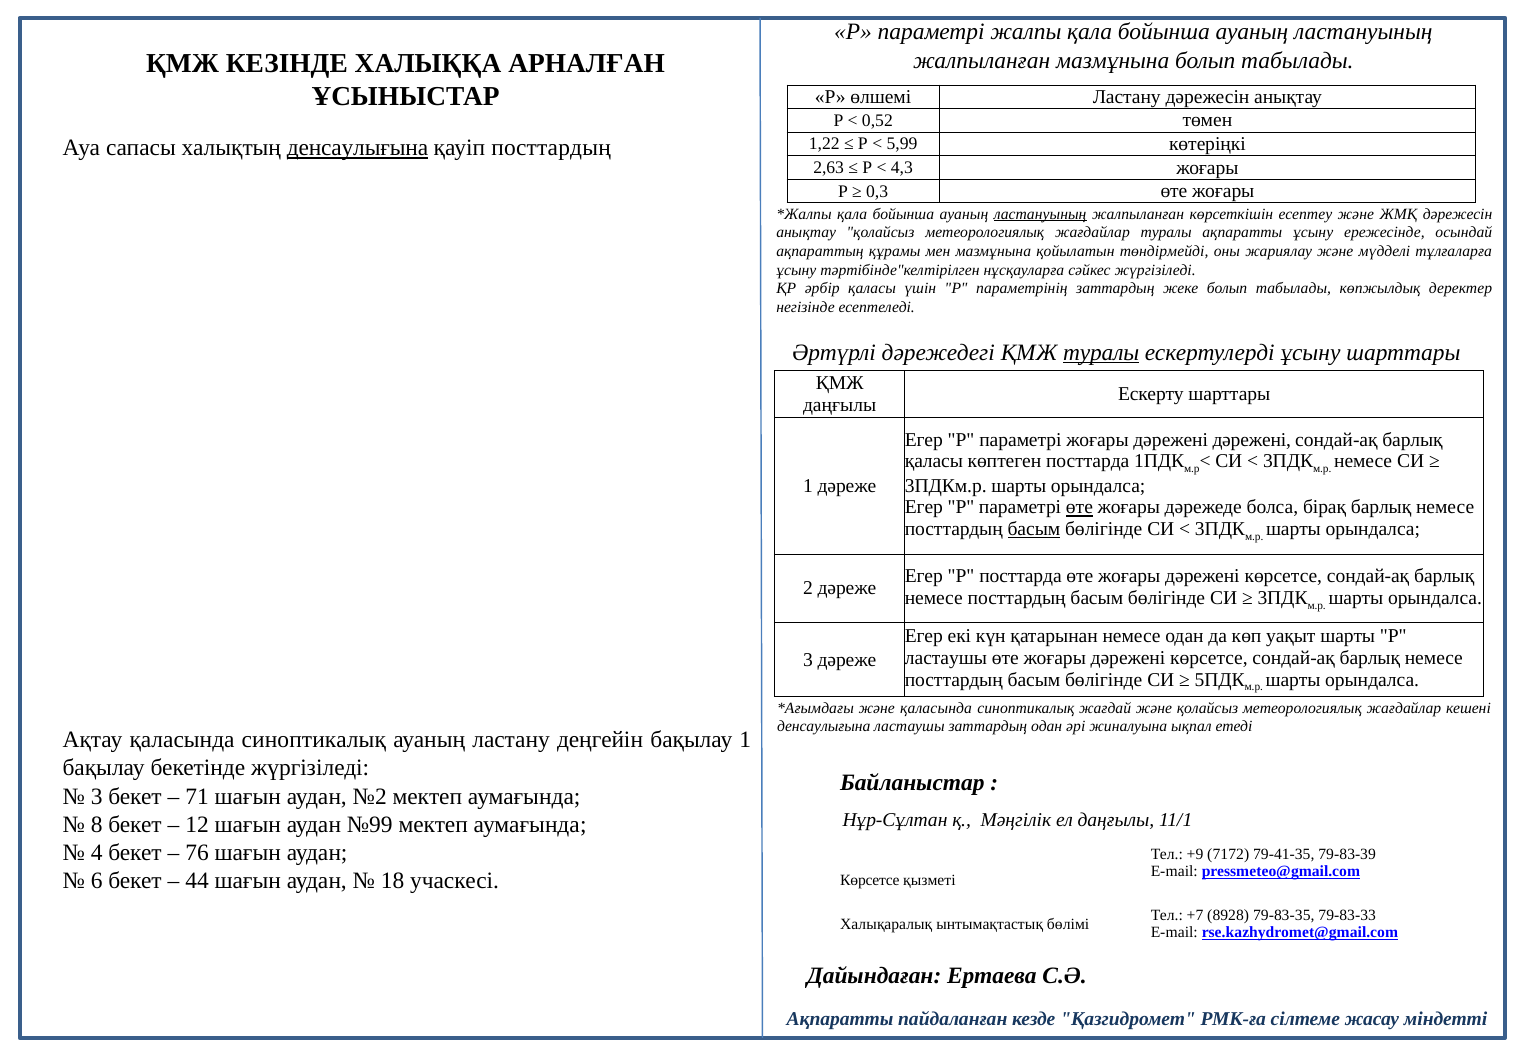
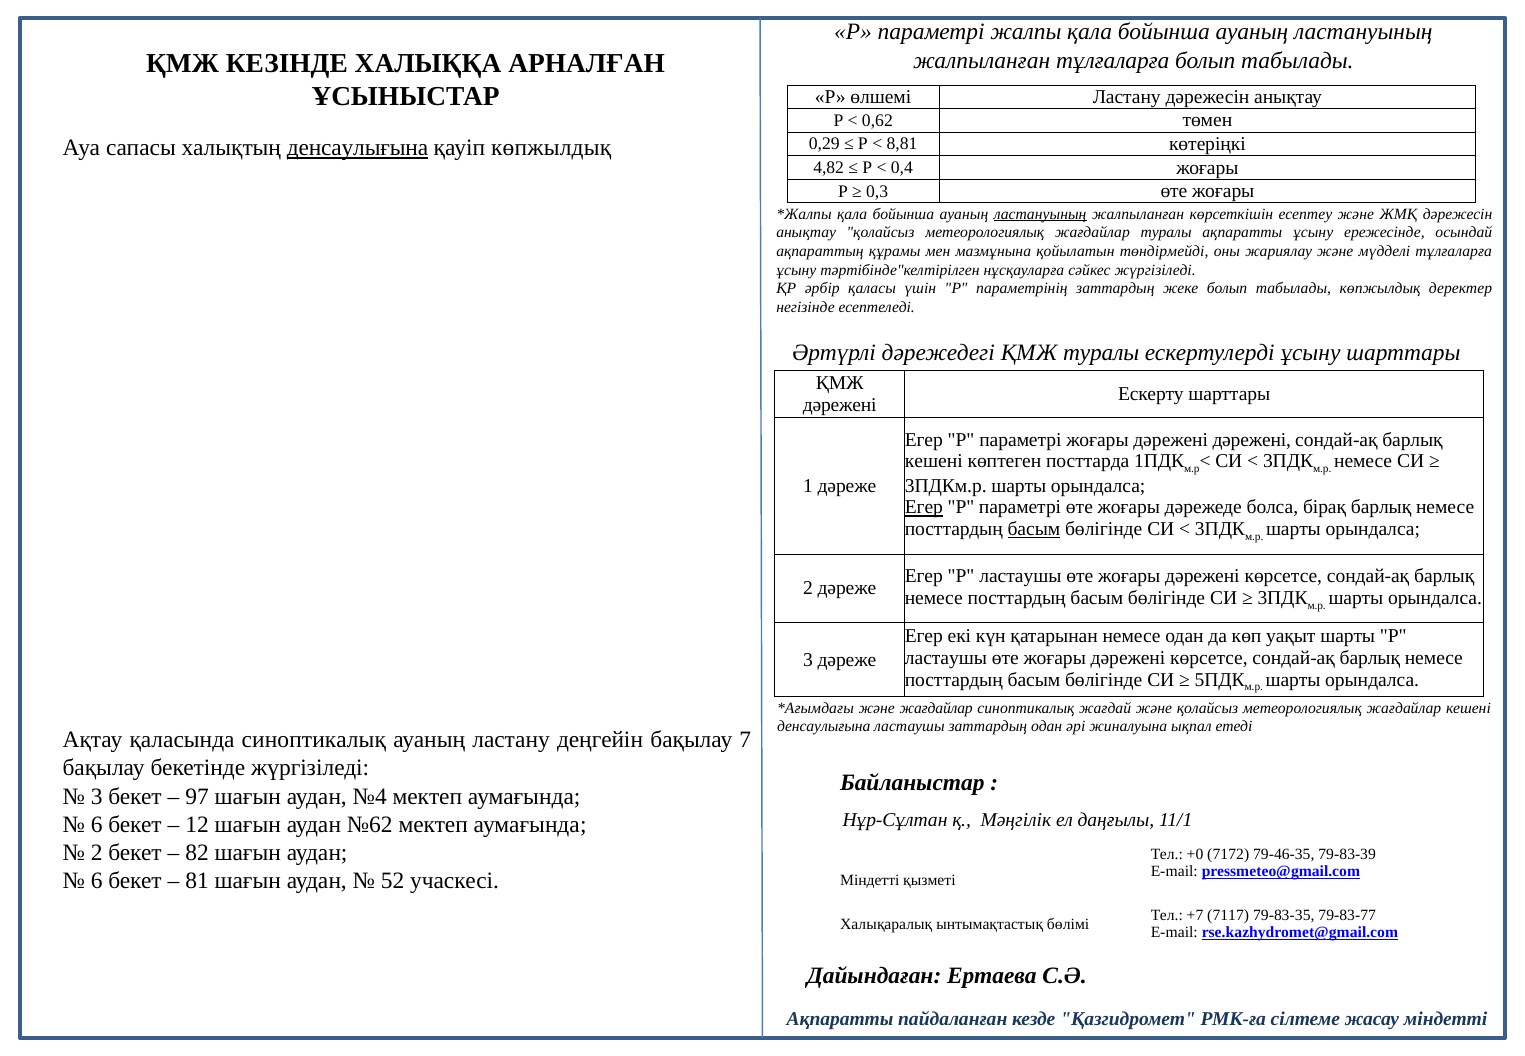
жалпыланған мазмұнына: мазмұнына -> тұлғаларға
0,52: 0,52 -> 0,62
1,22: 1,22 -> 0,29
5,99: 5,99 -> 8,81
қауіп посттардың: посттардың -> көпжылдық
2,63: 2,63 -> 4,82
4,3: 4,3 -> 0,4
туралы at (1101, 353) underline: present -> none
даңғылы at (840, 405): даңғылы -> дәрежені
қаласы at (934, 461): қаласы -> кешені
Егер at (924, 507) underline: none -> present
өте at (1079, 507) underline: present -> none
Егер Р посттарда: посттарда -> ластаушы
және қаласында: қаласында -> жағдайлар
бақылау 1: 1 -> 7
71: 71 -> 97
№2: №2 -> №4
8 at (97, 824): 8 -> 6
№99: №99 -> №62
4 at (97, 852): 4 -> 2
76: 76 -> 82
+9: +9 -> +0
79-41-35: 79-41-35 -> 79-46-35
44: 44 -> 81
18: 18 -> 52
Көрсетсе at (870, 880): Көрсетсе -> Міндетті
8928: 8928 -> 7117
79-83-33: 79-83-33 -> 79-83-77
